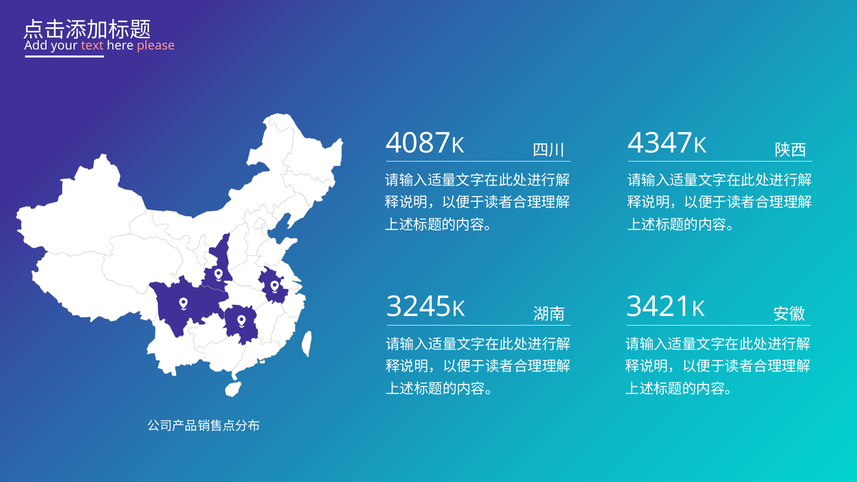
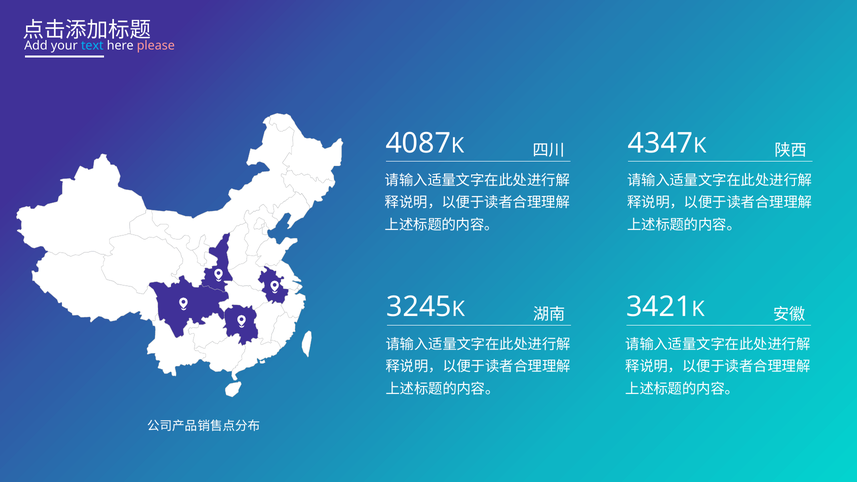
text colour: pink -> light blue
